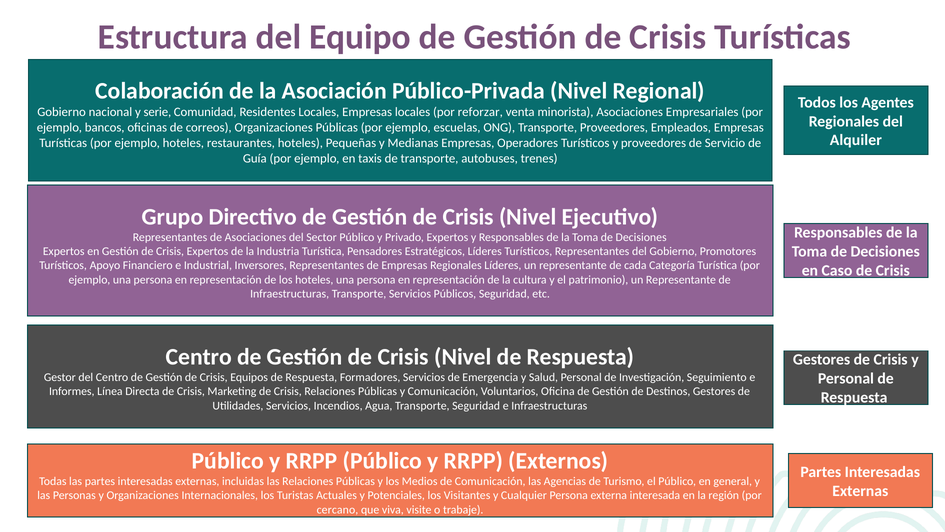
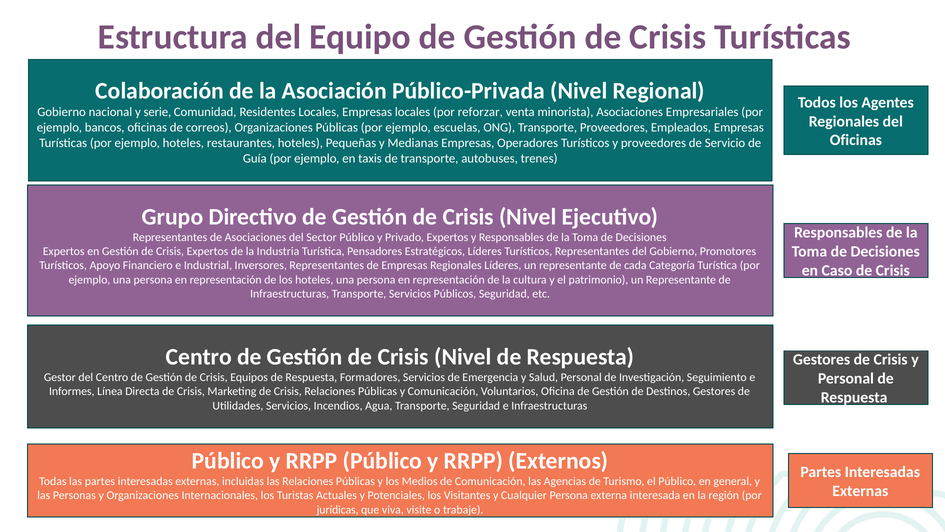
Alquiler at (856, 140): Alquiler -> Oficinas
cercano: cercano -> jurídicas
